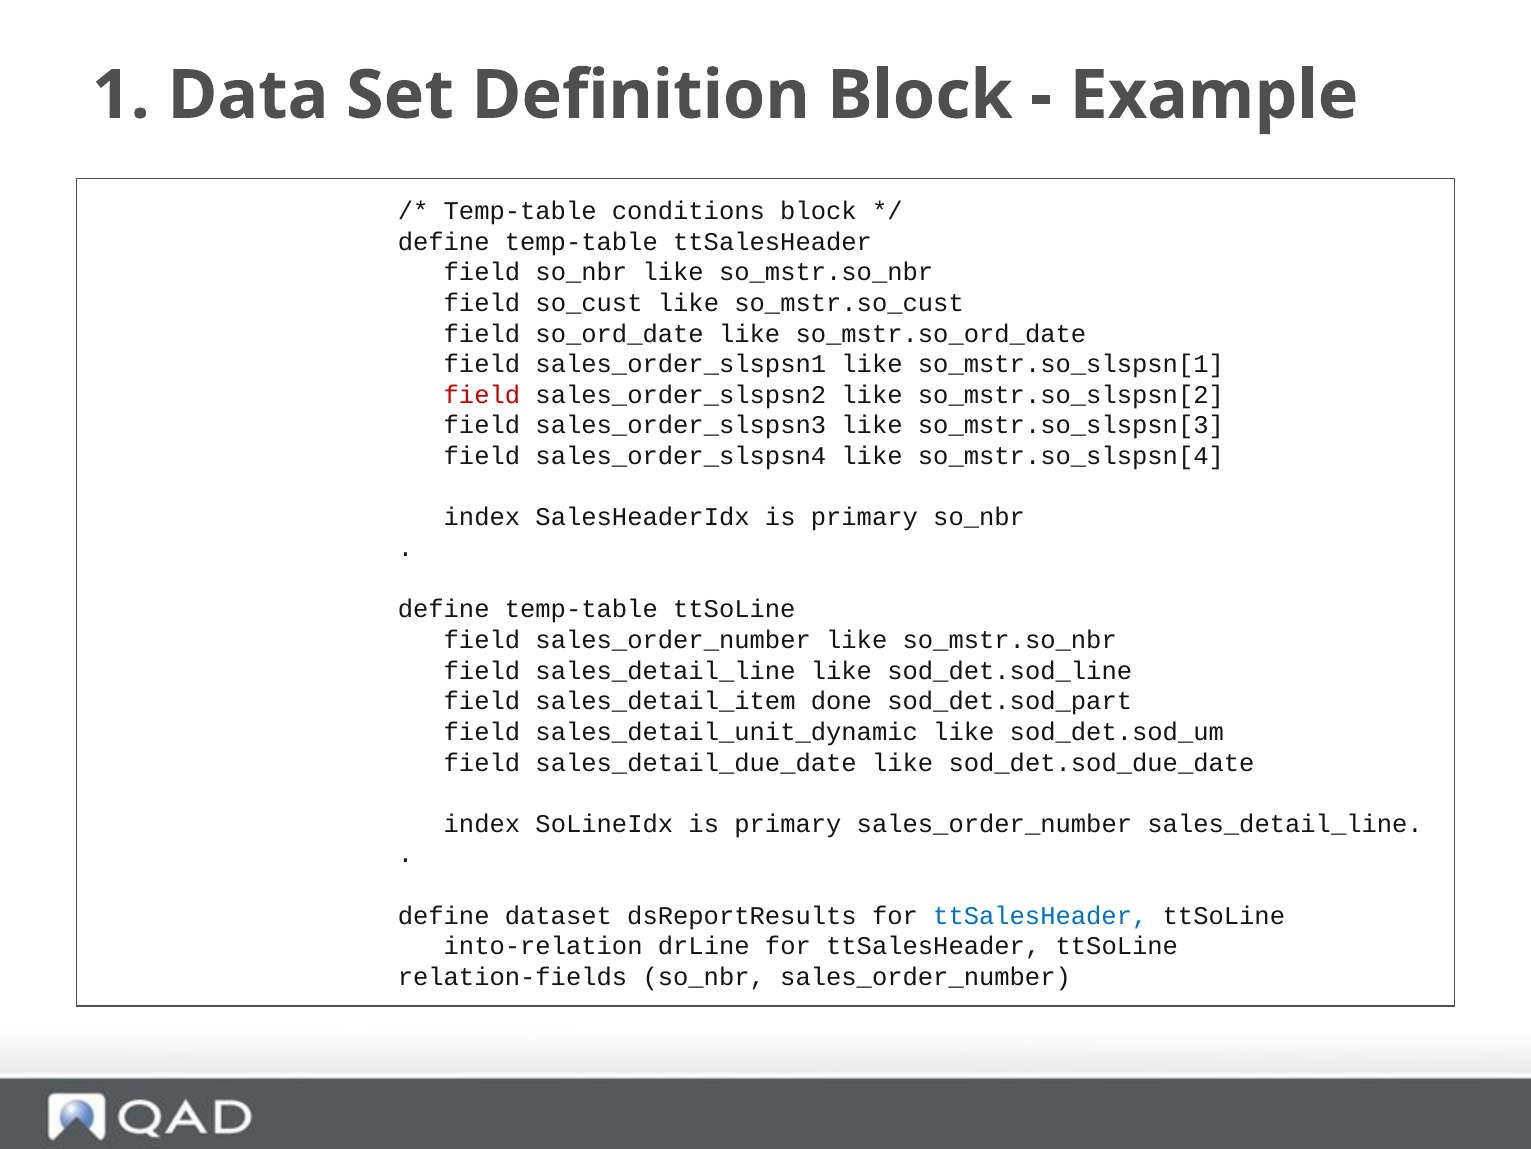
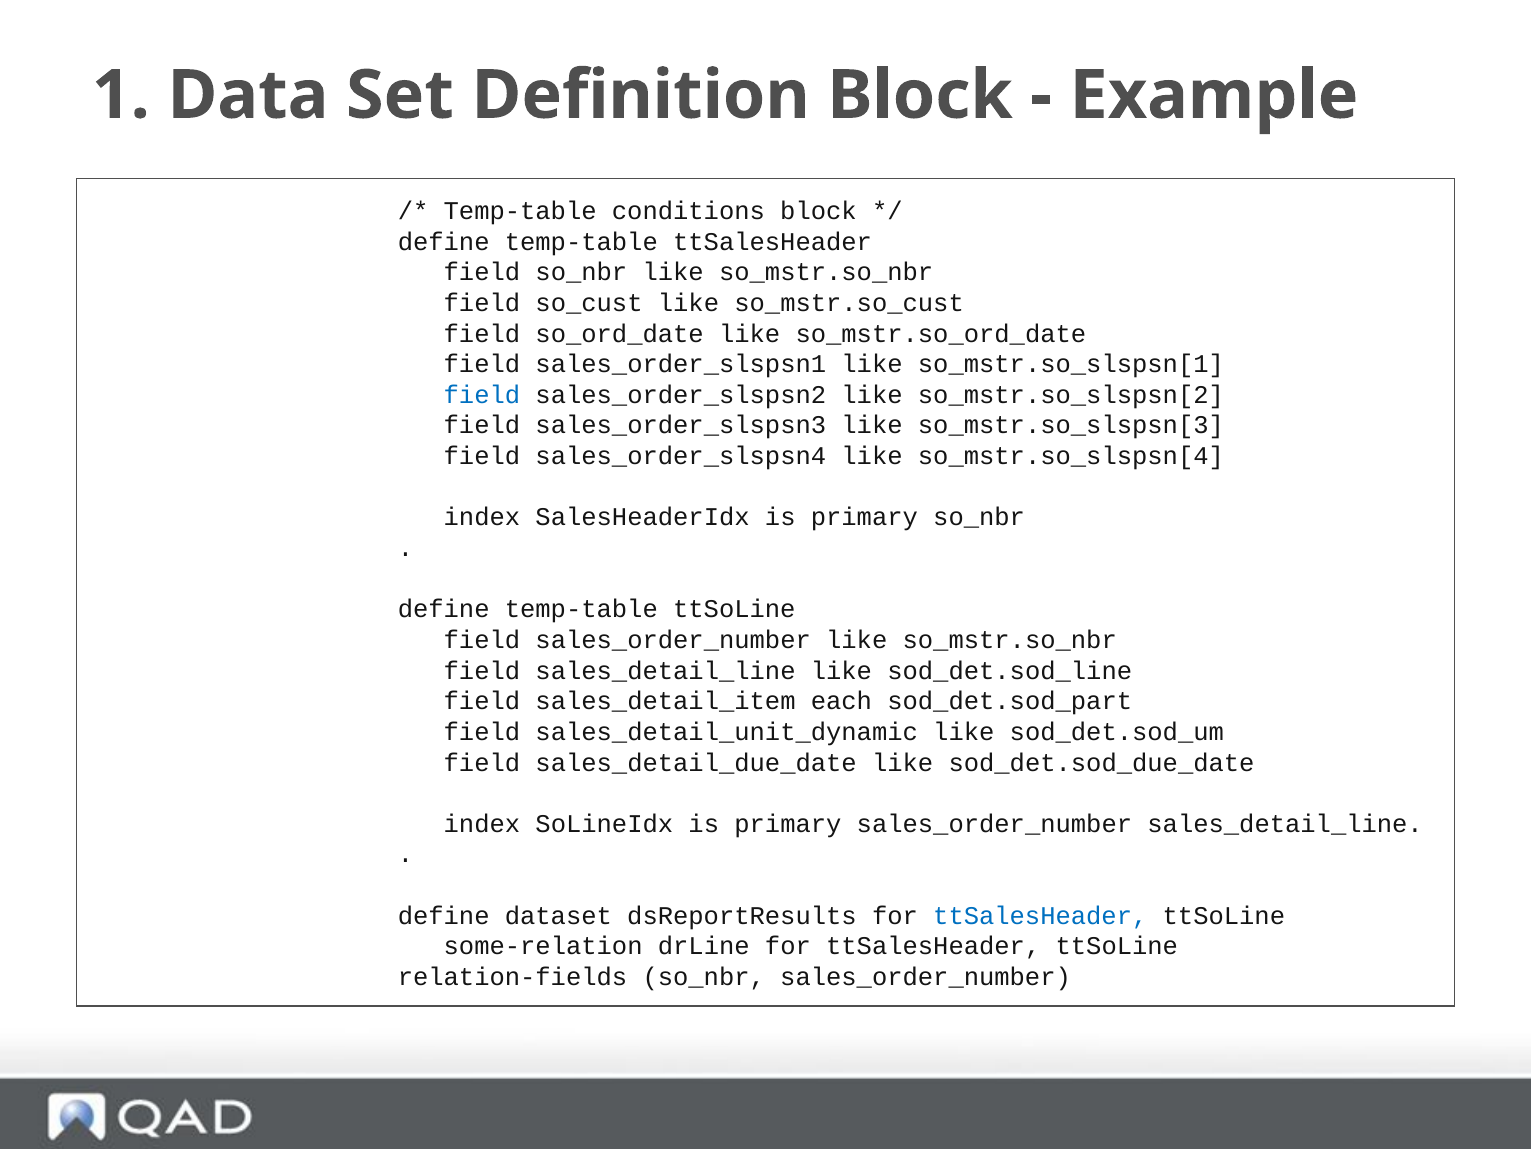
field at (482, 395) colour: red -> blue
done: done -> each
into-relation: into-relation -> some-relation
